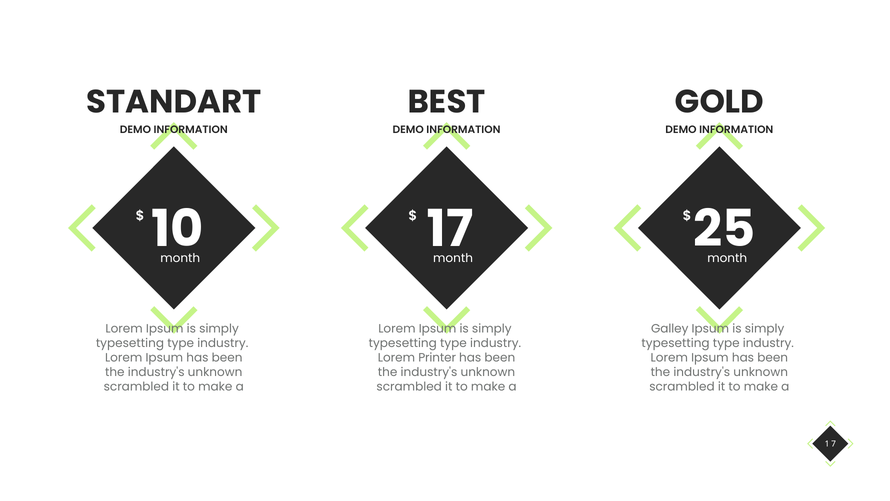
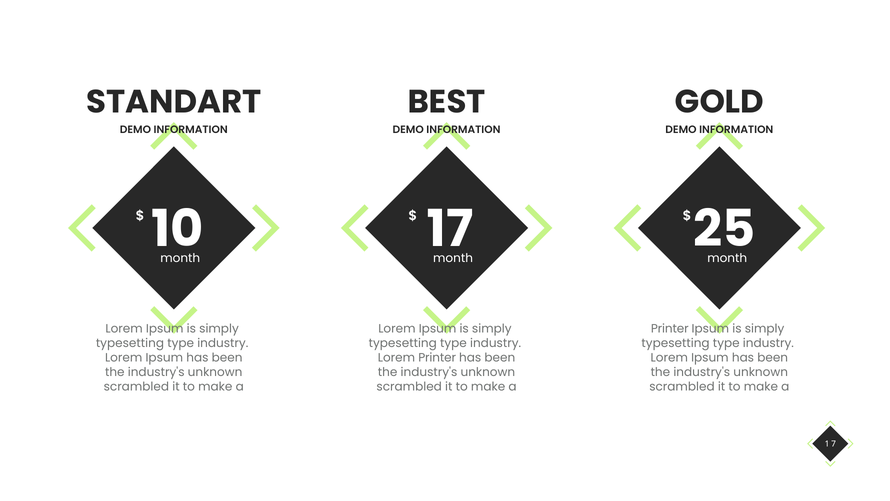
Galley at (670, 328): Galley -> Printer
